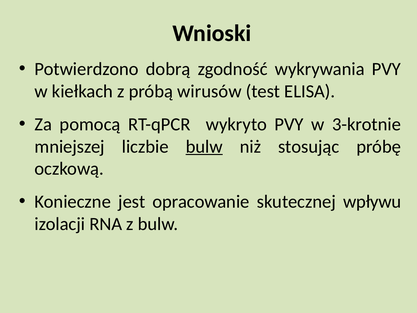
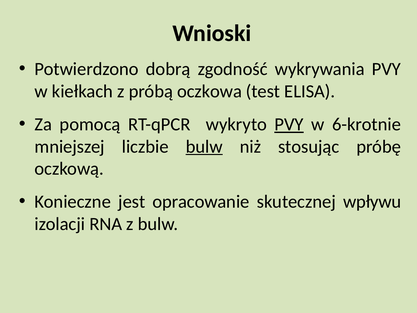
wirusów: wirusów -> oczkowa
PVY at (289, 124) underline: none -> present
3-krotnie: 3-krotnie -> 6-krotnie
